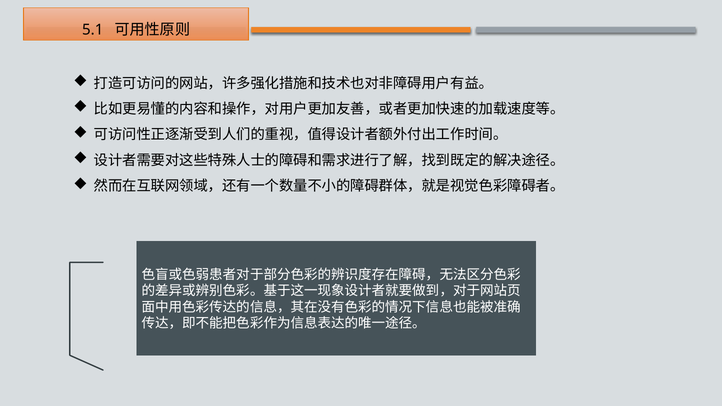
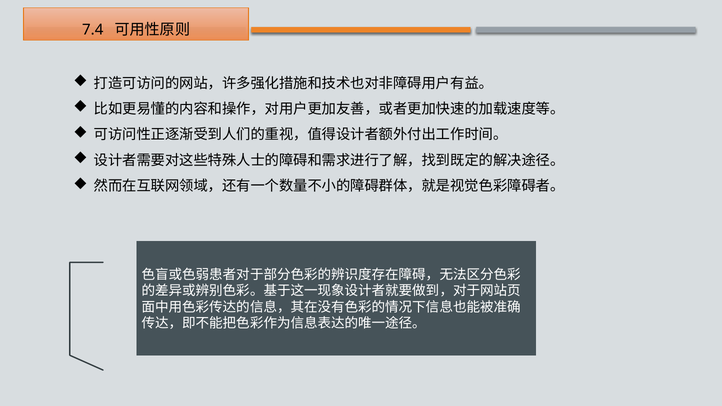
5.1: 5.1 -> 7.4
